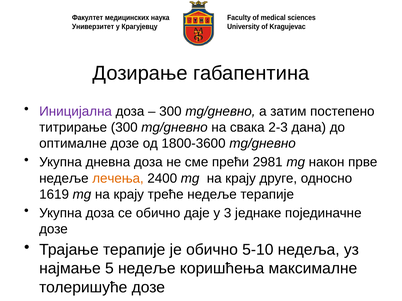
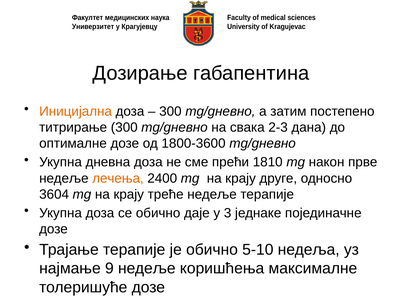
Иницијална colour: purple -> orange
2981: 2981 -> 1810
1619: 1619 -> 3604
5: 5 -> 9
